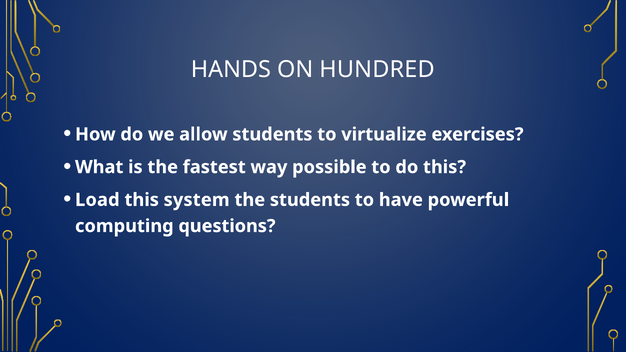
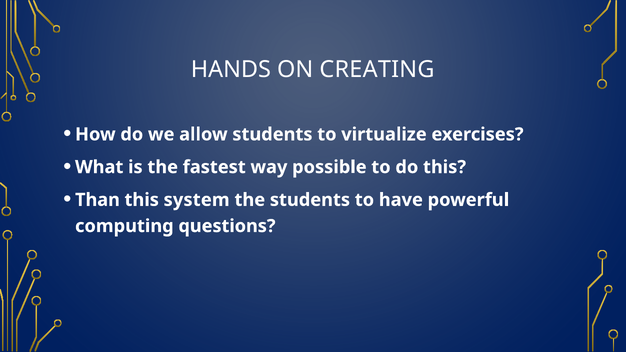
HUNDRED: HUNDRED -> CREATING
Load: Load -> Than
